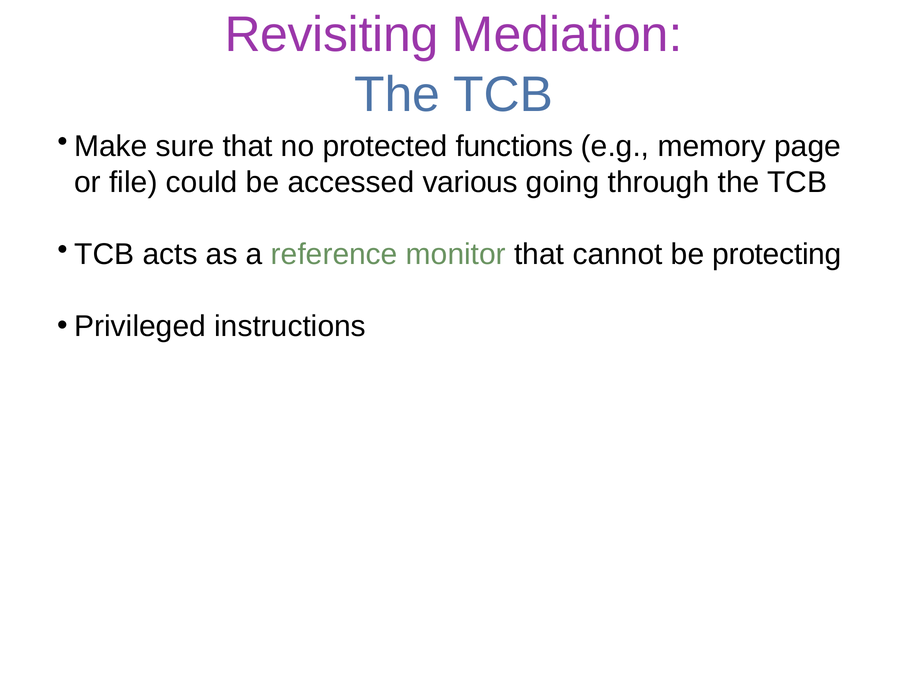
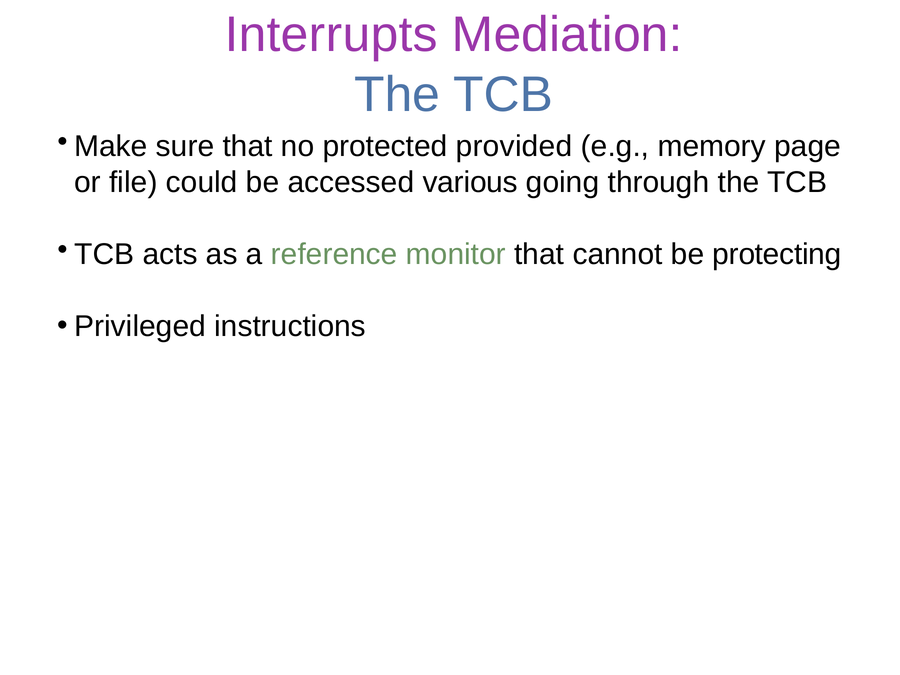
Revisiting: Revisiting -> Interrupts
functions: functions -> provided
